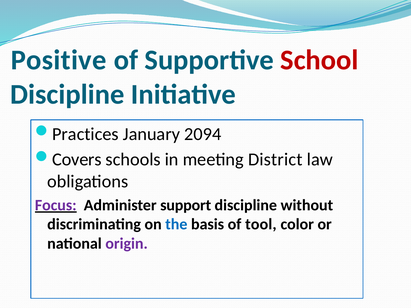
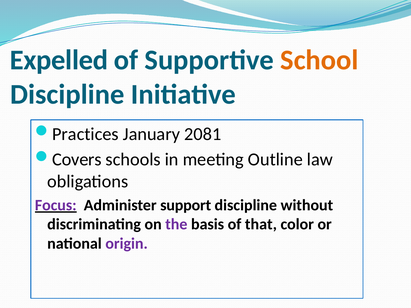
Positive: Positive -> Expelled
School colour: red -> orange
2094: 2094 -> 2081
District: District -> Outline
the colour: blue -> purple
tool: tool -> that
